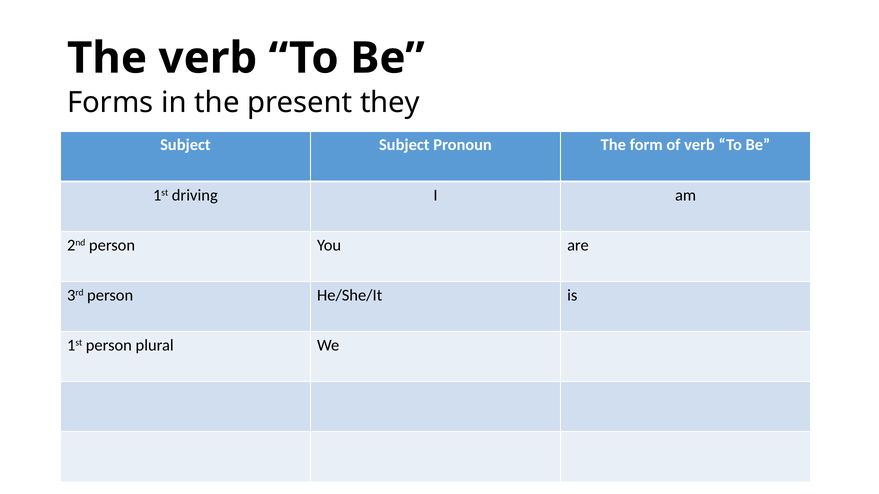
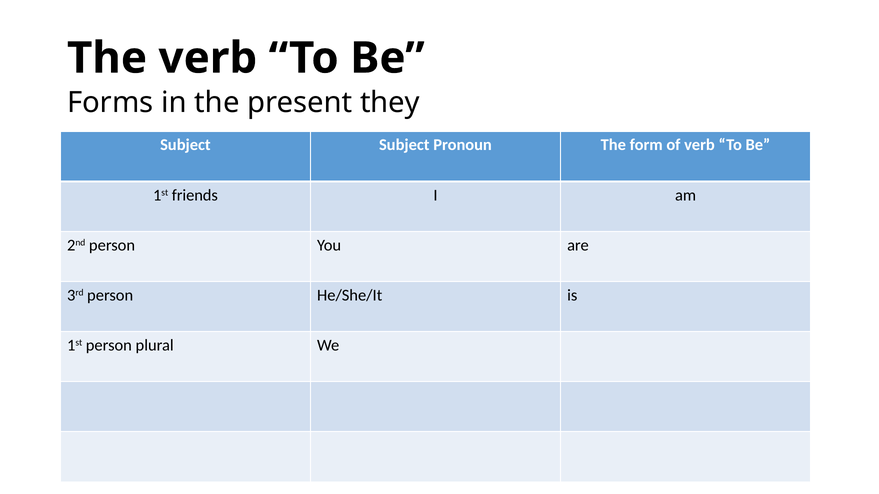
driving: driving -> friends
